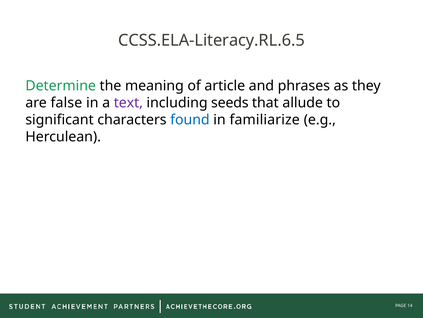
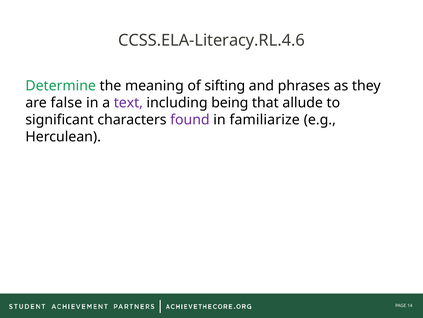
CCSS.ELA-Literacy.RL.6.5: CCSS.ELA-Literacy.RL.6.5 -> CCSS.ELA-Literacy.RL.4.6
article: article -> sifting
seeds: seeds -> being
found colour: blue -> purple
